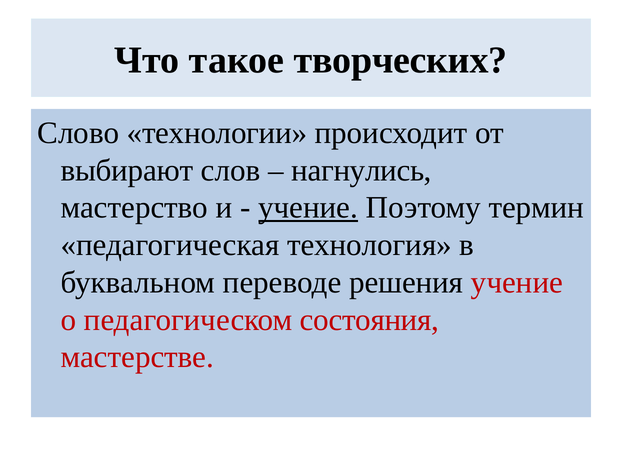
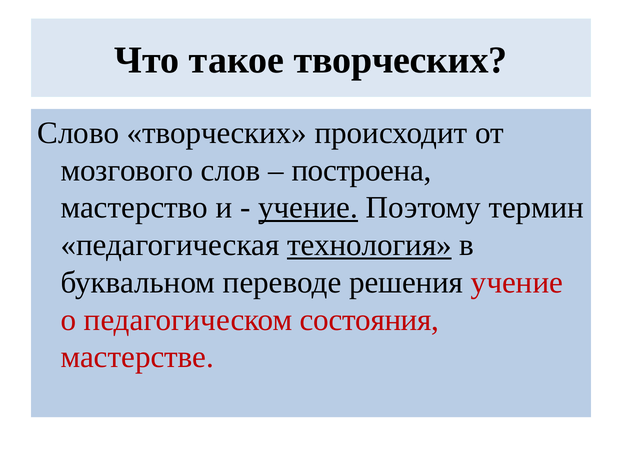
Слово технологии: технологии -> творческих
выбирают: выбирают -> мозгового
нагнулись: нагнулись -> построена
технология underline: none -> present
